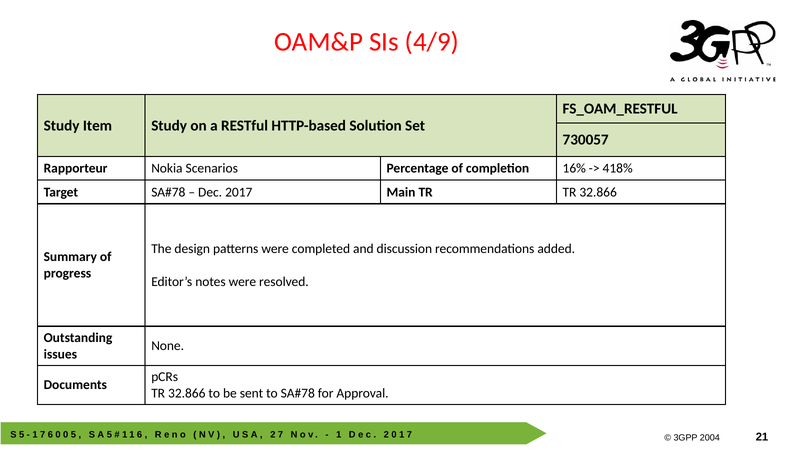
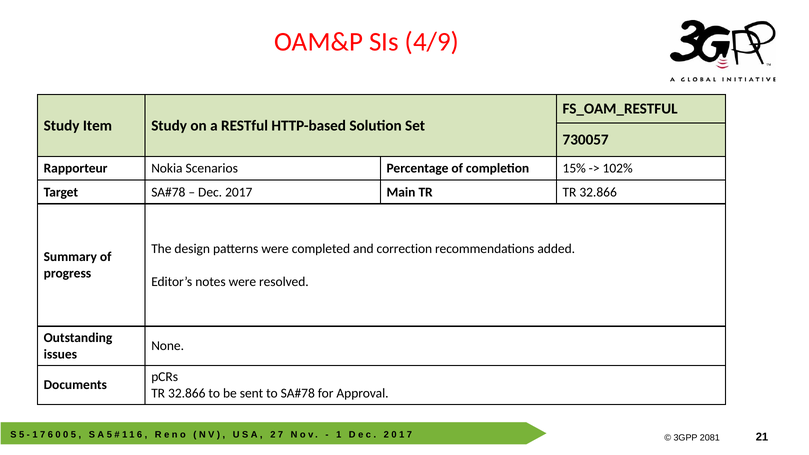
16%: 16% -> 15%
418%: 418% -> 102%
discussion: discussion -> correction
2004: 2004 -> 2081
